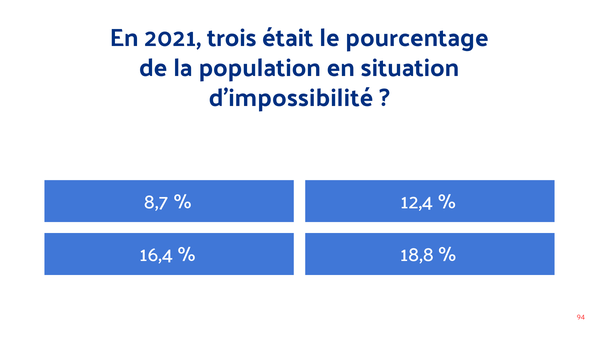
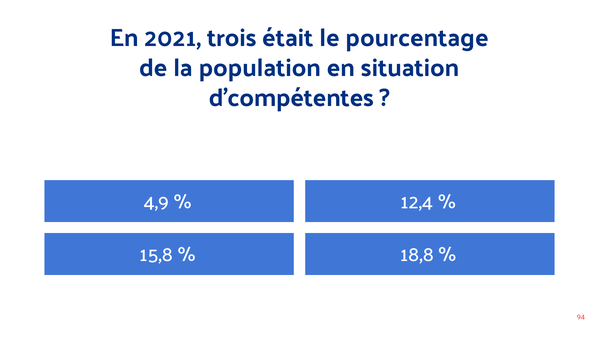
d’impossibilité: d’impossibilité -> d’compétentes
8,7: 8,7 -> 4,9
16,4: 16,4 -> 15,8
